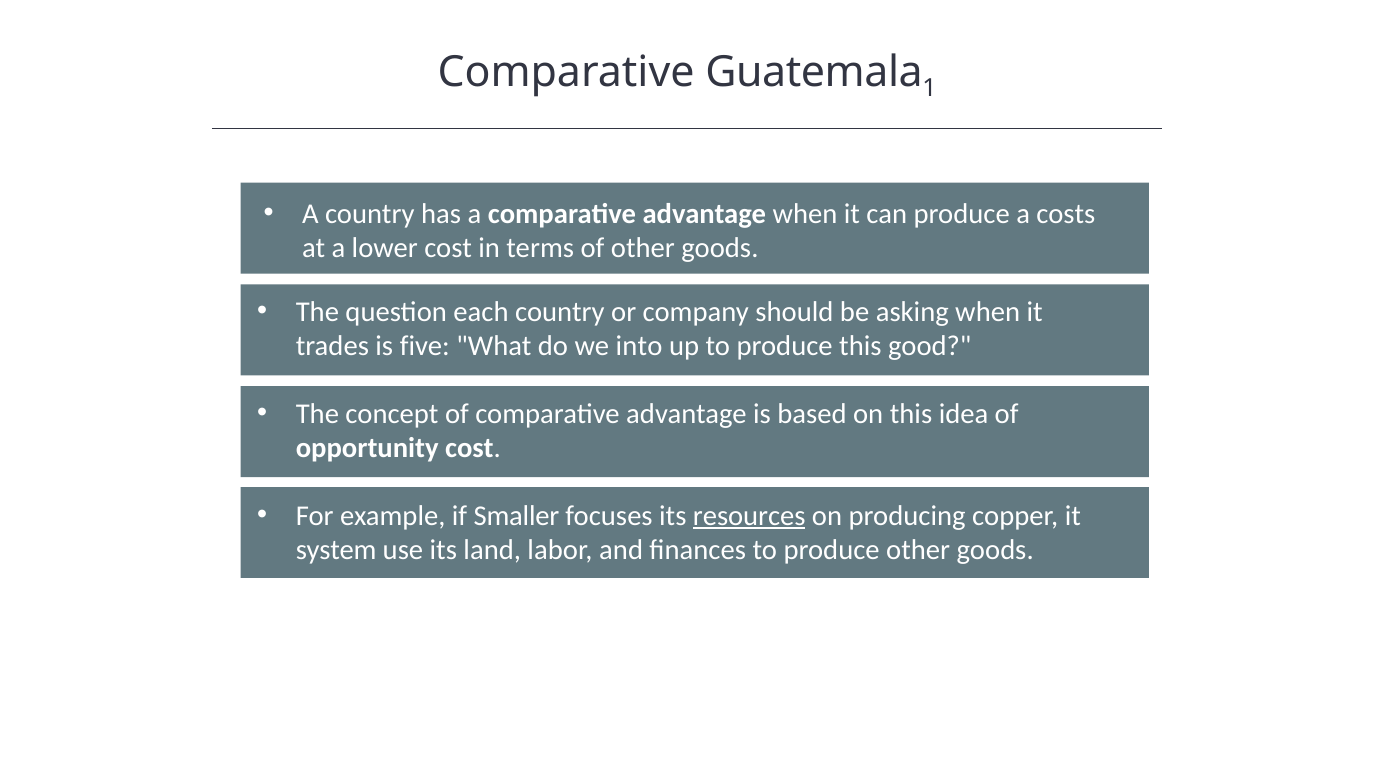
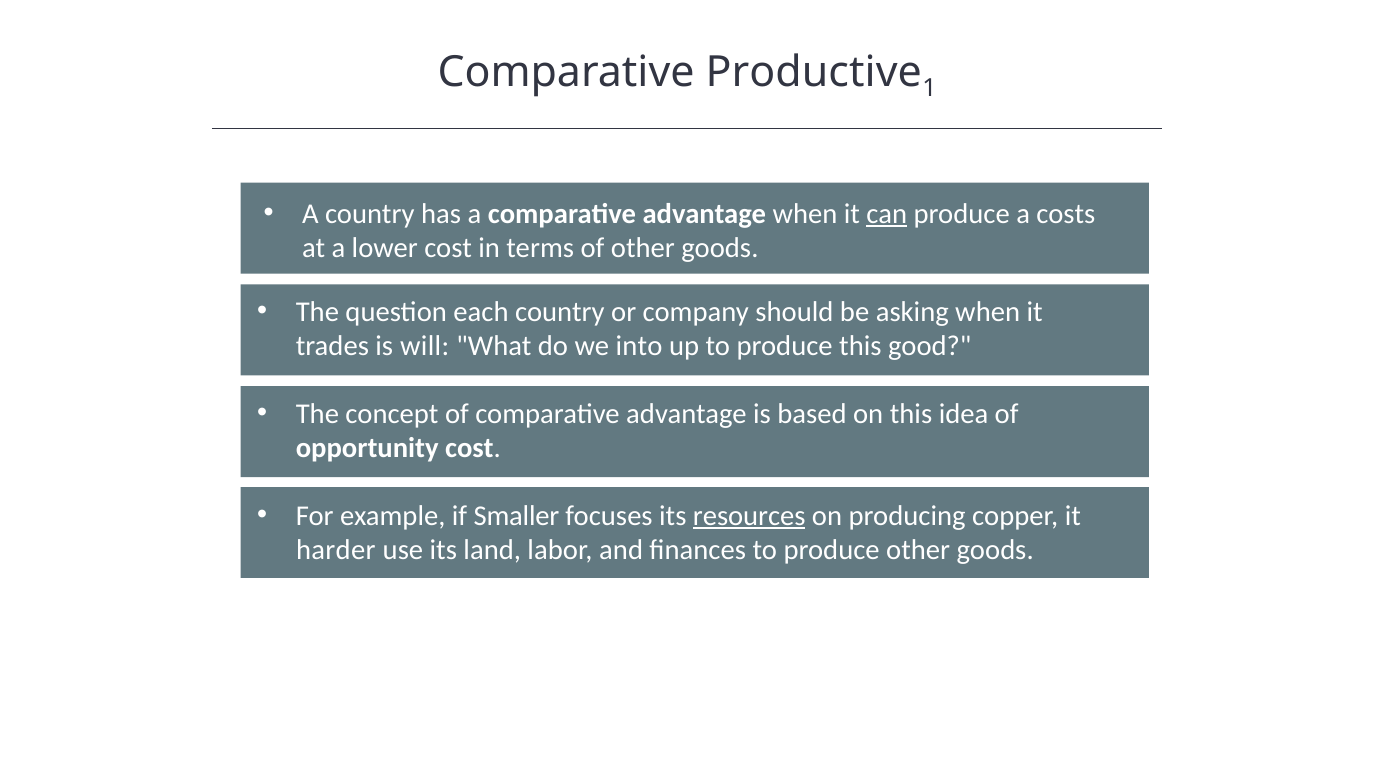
Guatemala: Guatemala -> Productive
can underline: none -> present
five: five -> will
system: system -> harder
